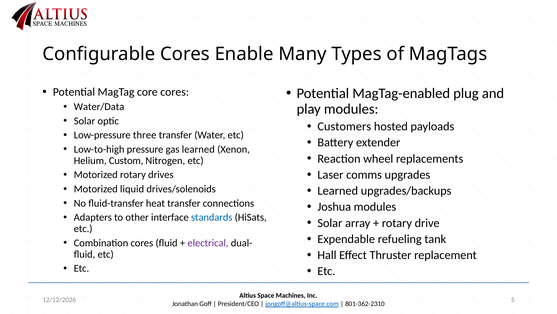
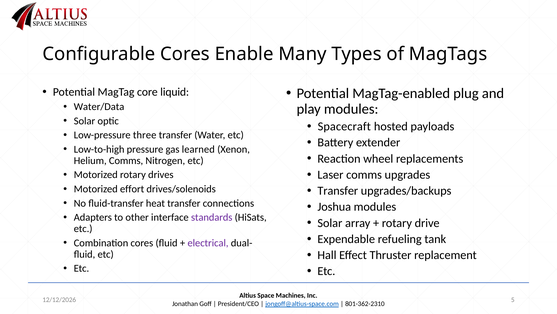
core cores: cores -> liquid
Customers: Customers -> Spacecraft
Helium Custom: Custom -> Comms
liquid: liquid -> effort
Learned at (338, 190): Learned -> Transfer
standards colour: blue -> purple
